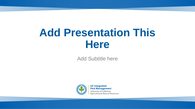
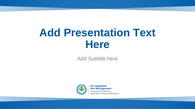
This: This -> Text
